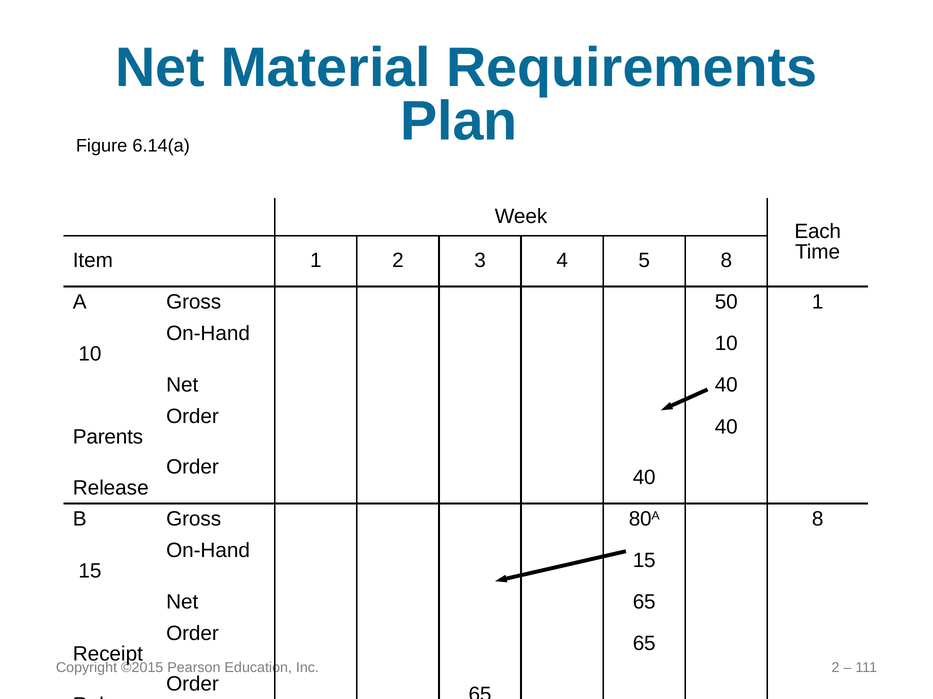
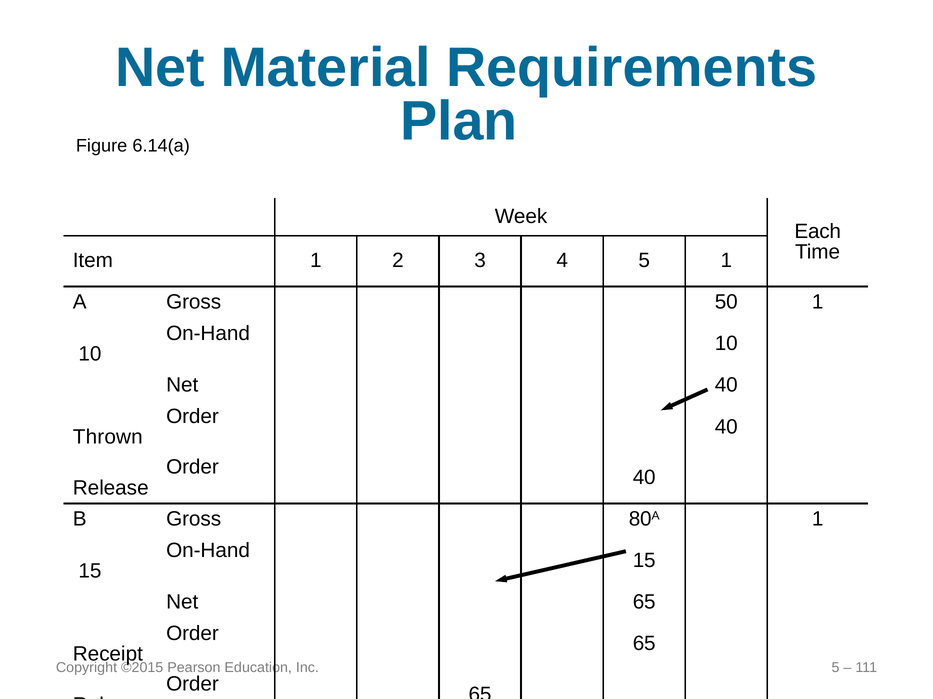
5 8: 8 -> 1
Parents: Parents -> Thrown
80A 8: 8 -> 1
Inc 2: 2 -> 5
